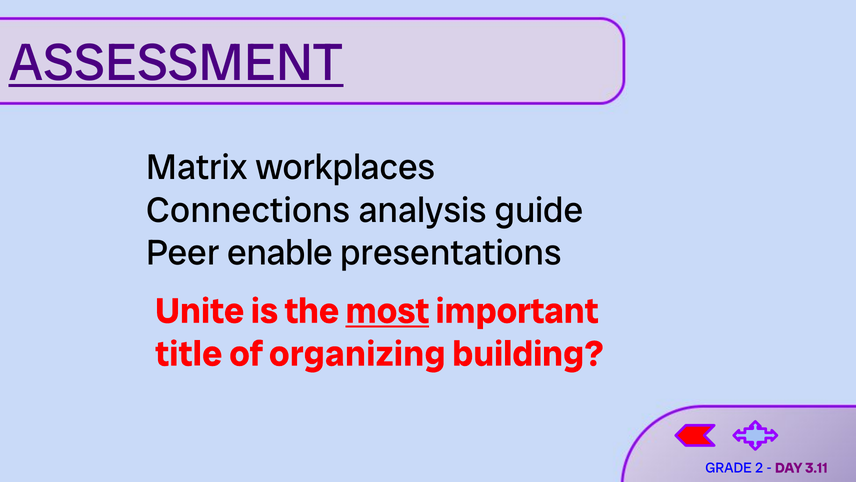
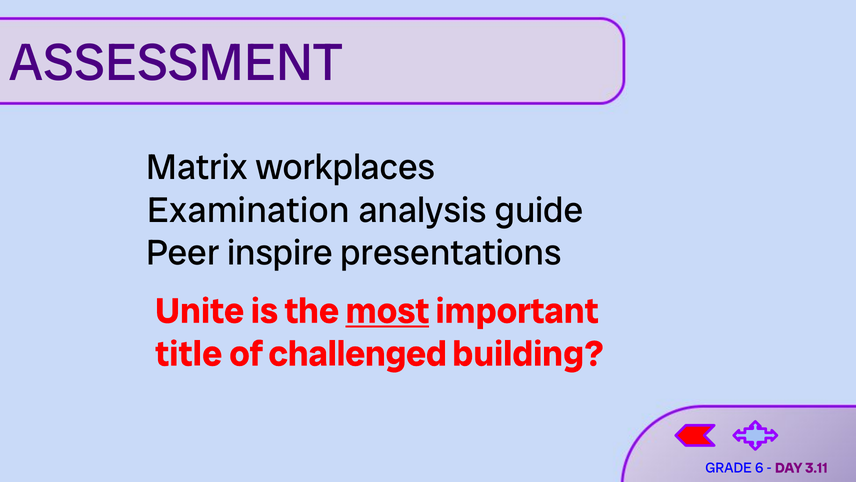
ASSESSMENT underline: present -> none
Connections: Connections -> Examination
enable: enable -> inspire
organizing: organizing -> challenged
2: 2 -> 6
